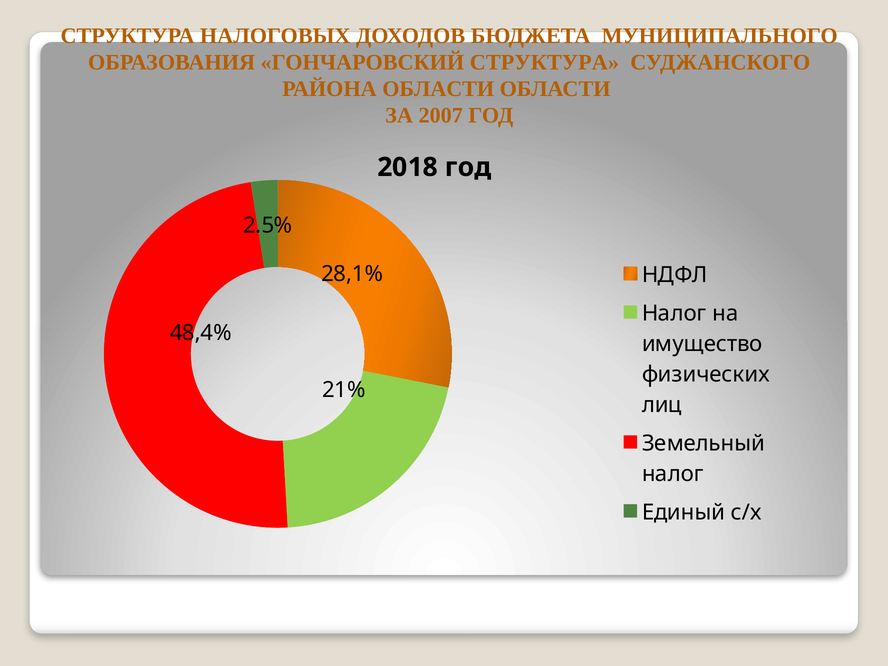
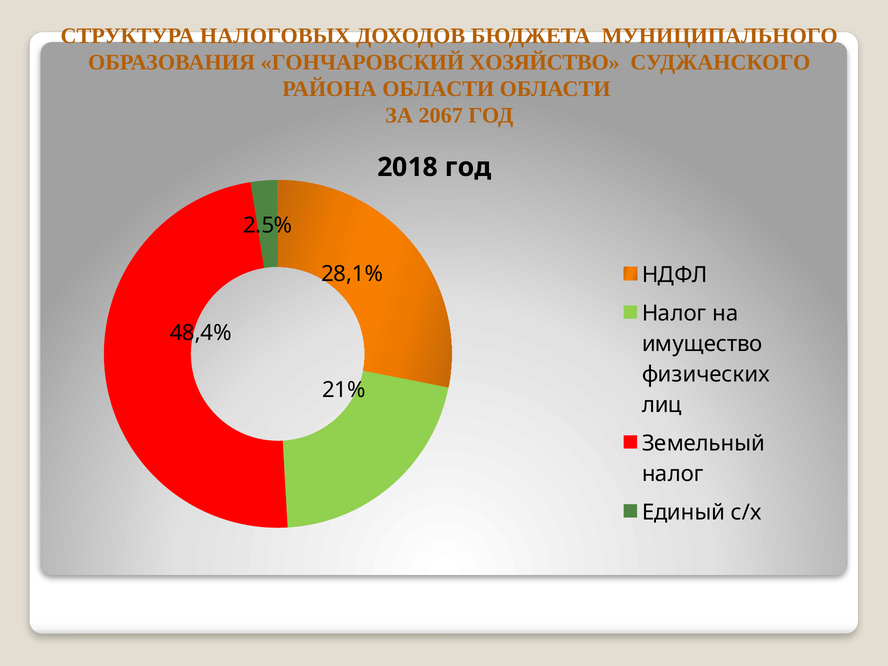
ГОНЧАРОВСКИЙ СТРУКТУРА: СТРУКТУРА -> ХОЗЯЙСТВО
2007: 2007 -> 2067
